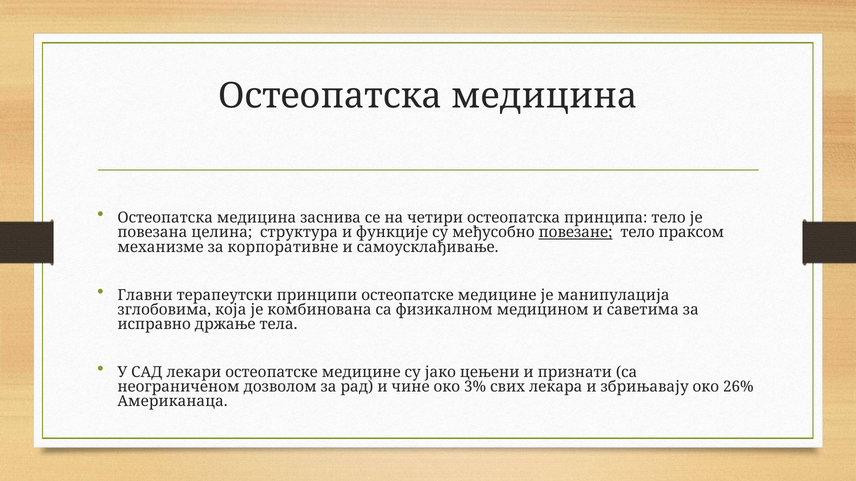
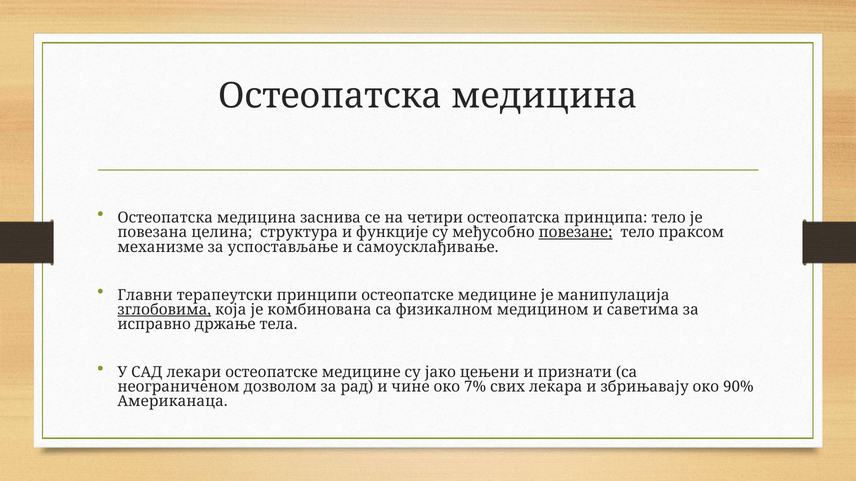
корпоративне: корпоративне -> успостављање
зглобовима underline: none -> present
3%: 3% -> 7%
26%: 26% -> 90%
